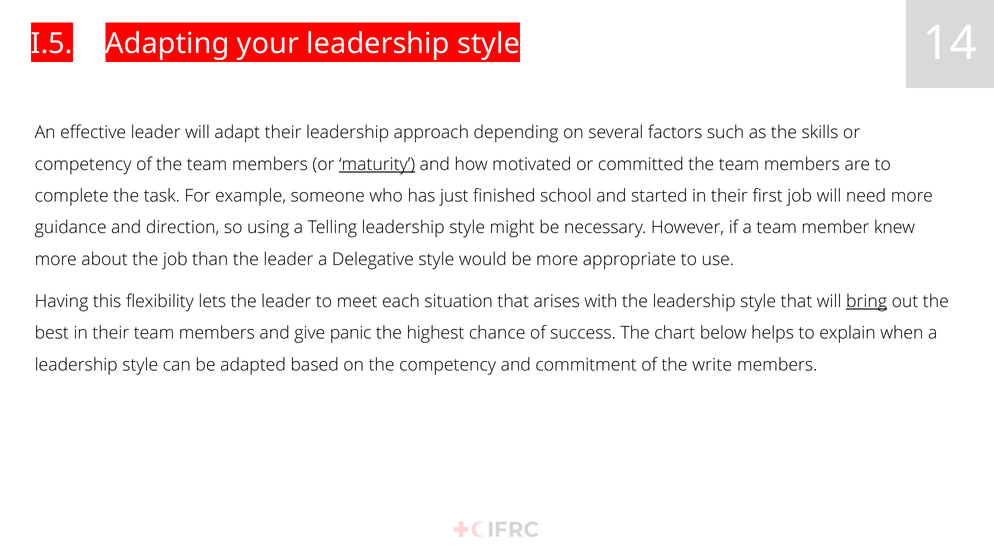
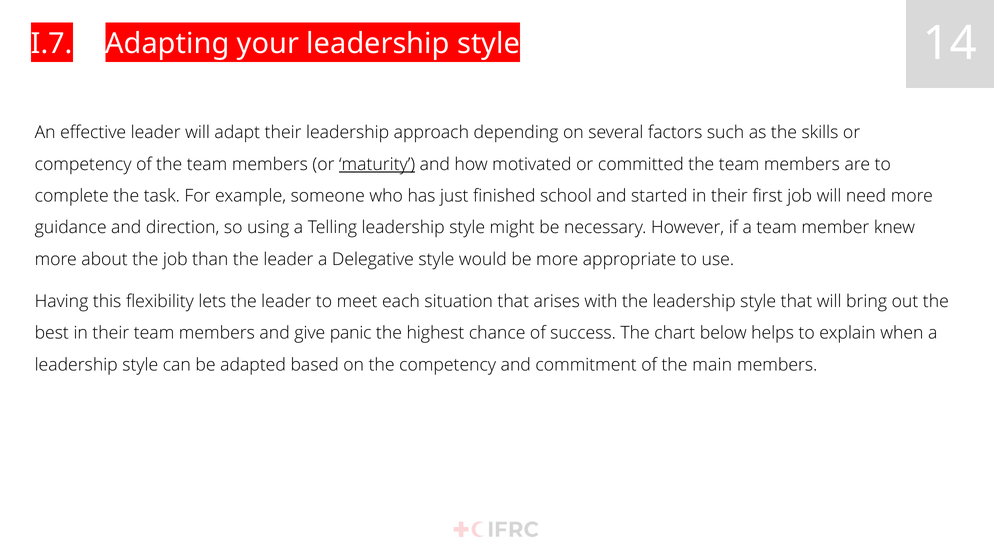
I.5: I.5 -> I.7
bring underline: present -> none
write: write -> main
